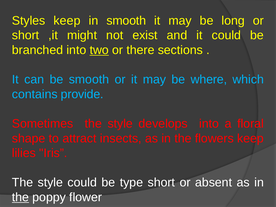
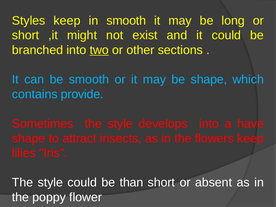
there: there -> other
be where: where -> shape
floral: floral -> have
type: type -> than
the at (20, 197) underline: present -> none
